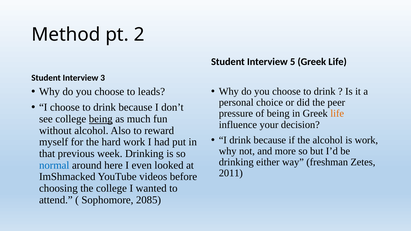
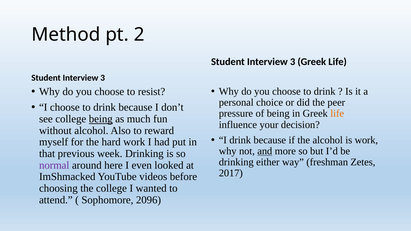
5 at (293, 62): 5 -> 3
leads: leads -> resist
and underline: none -> present
normal colour: blue -> purple
2011: 2011 -> 2017
2085: 2085 -> 2096
